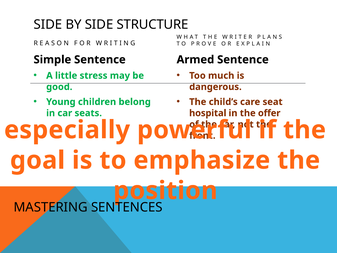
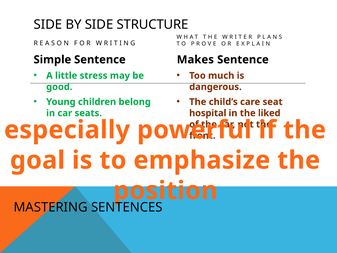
Armed: Armed -> Makes
offer: offer -> liked
